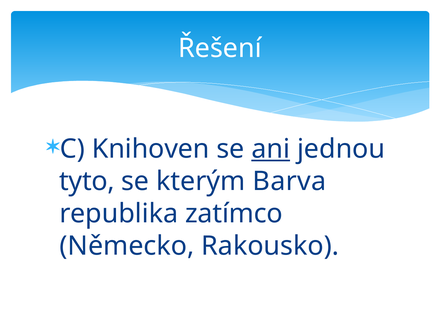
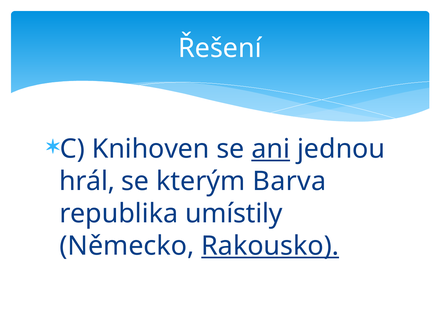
tyto: tyto -> hrál
zatímco: zatímco -> umístily
Rakousko underline: none -> present
